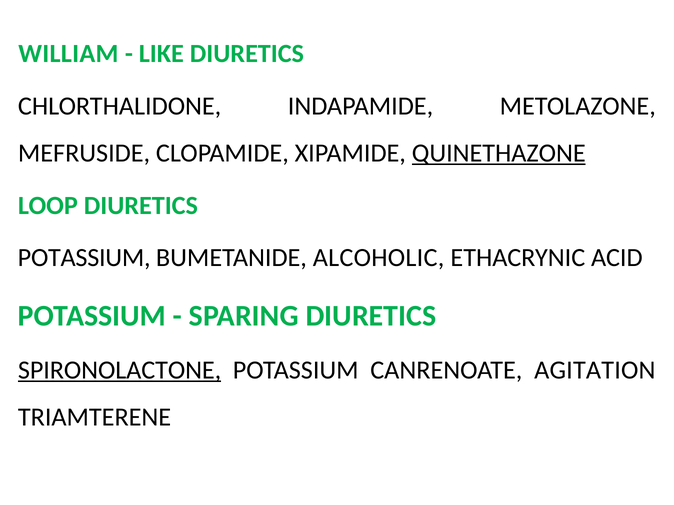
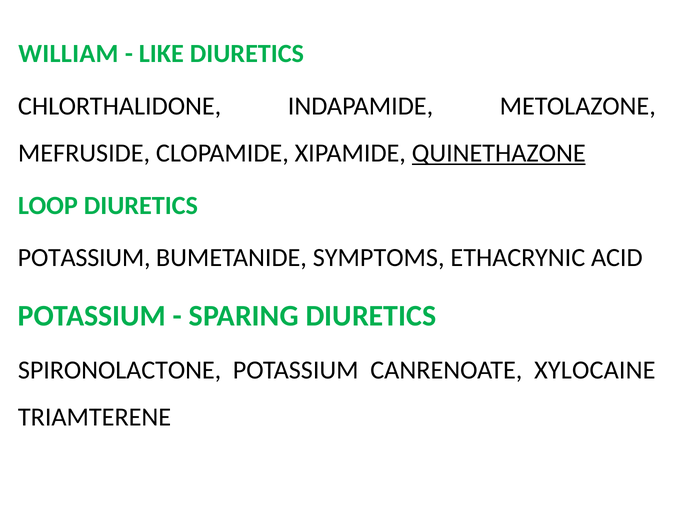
ALCOHOLIC: ALCOHOLIC -> SYMPTOMS
SPIRONOLACTONE underline: present -> none
AGITATION: AGITATION -> XYLOCAINE
